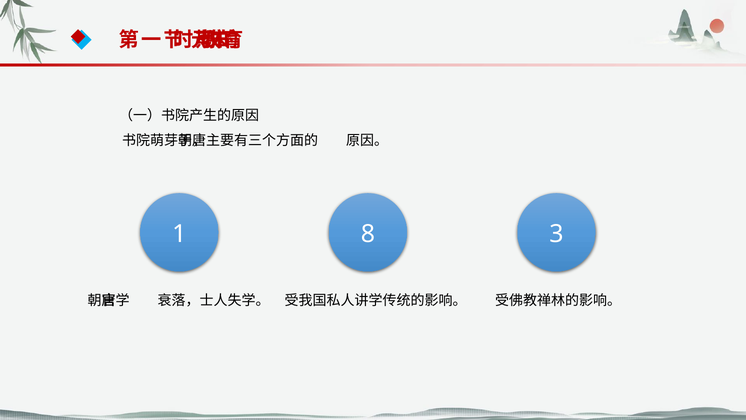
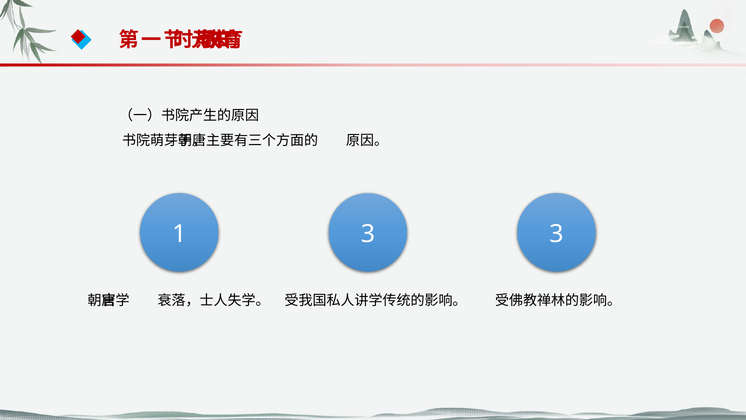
1 8: 8 -> 3
